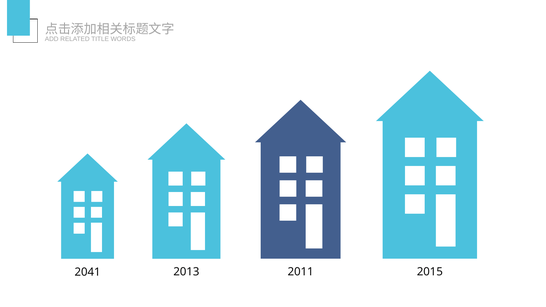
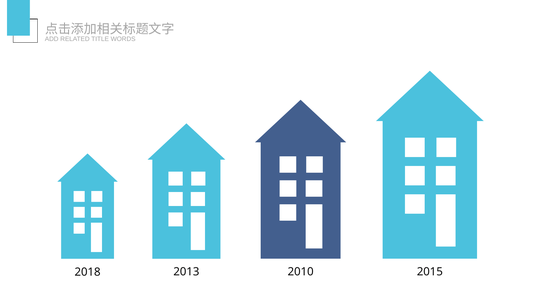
2041: 2041 -> 2018
2011: 2011 -> 2010
